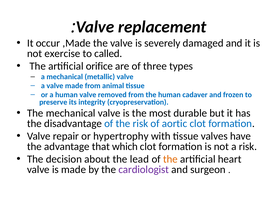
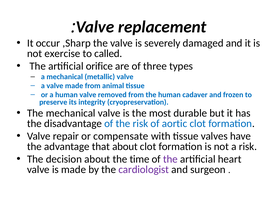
,Made: ,Made -> ,Sharp
hypertrophy: hypertrophy -> compensate
that which: which -> about
lead: lead -> time
the at (170, 159) colour: orange -> purple
